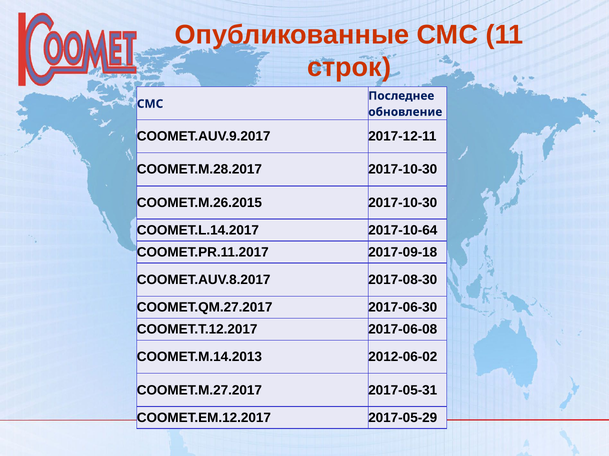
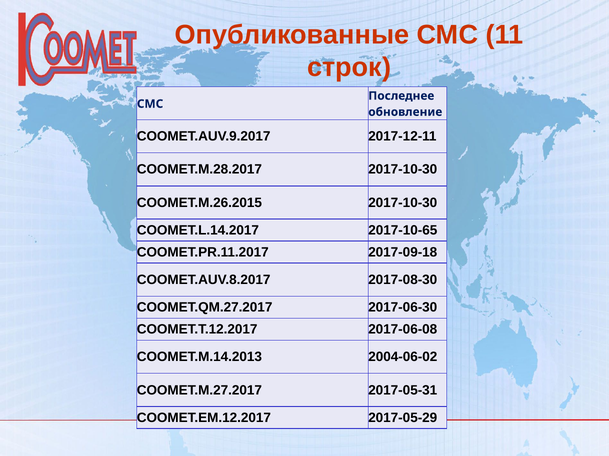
2017-10-64: 2017-10-64 -> 2017-10-65
2012-06-02: 2012-06-02 -> 2004-06-02
